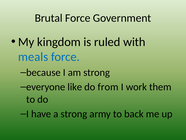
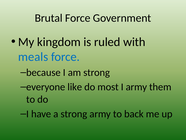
from: from -> most
I work: work -> army
